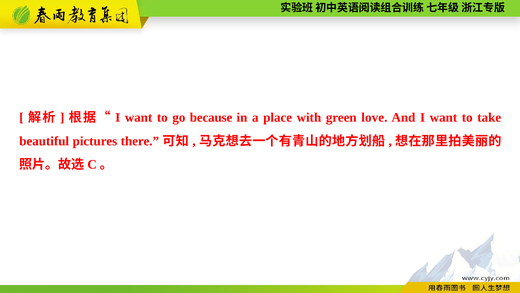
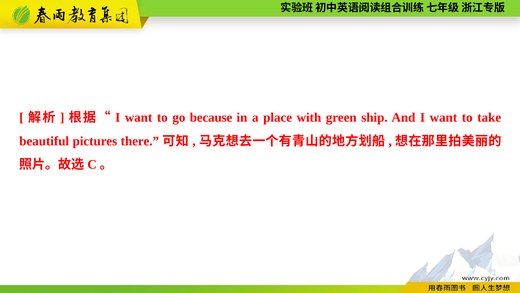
love: love -> ship
